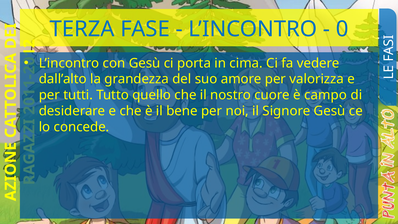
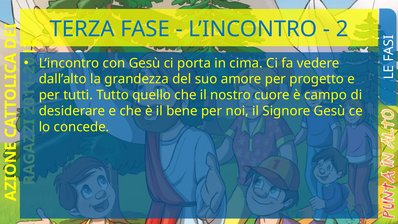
0 at (342, 29): 0 -> 2
valorizza: valorizza -> progetto
